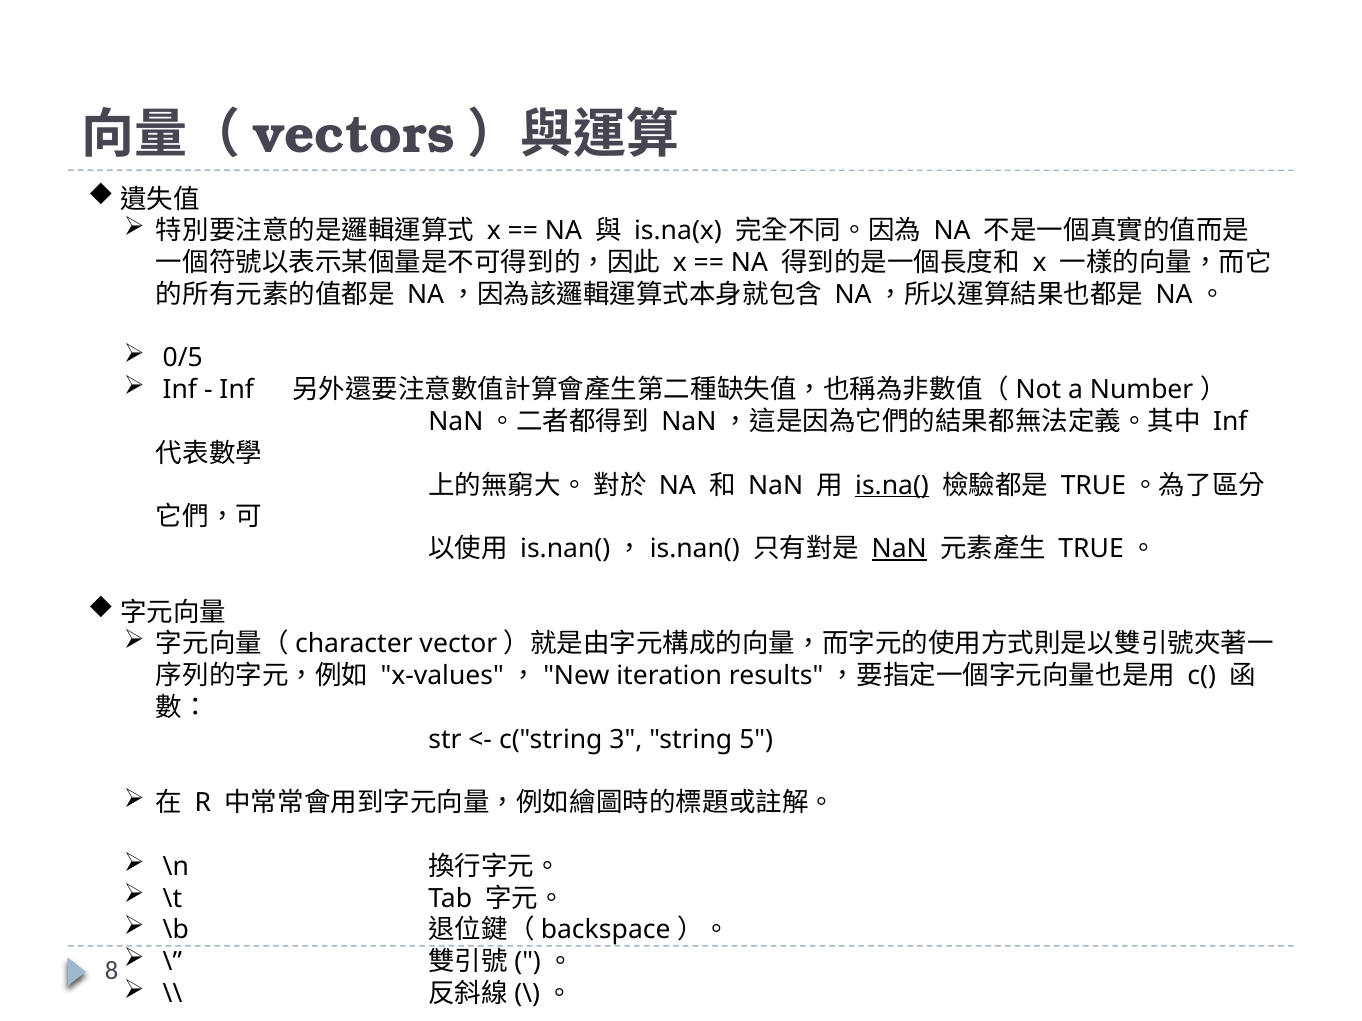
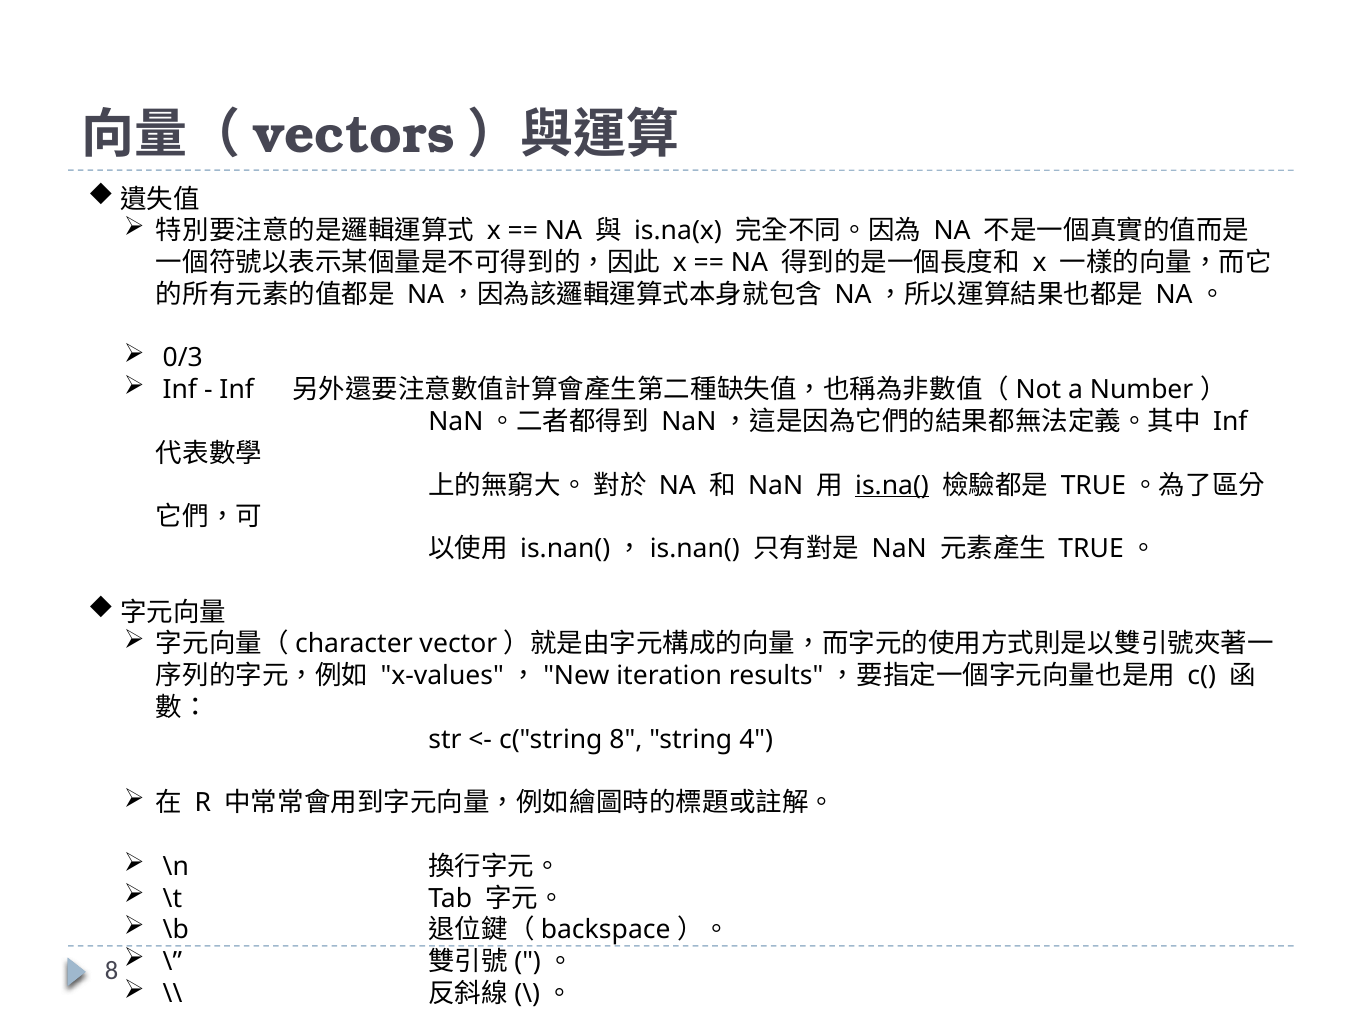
0/5: 0/5 -> 0/3
NaN at (899, 549) underline: present -> none
c("string 3: 3 -> 8
5: 5 -> 4
